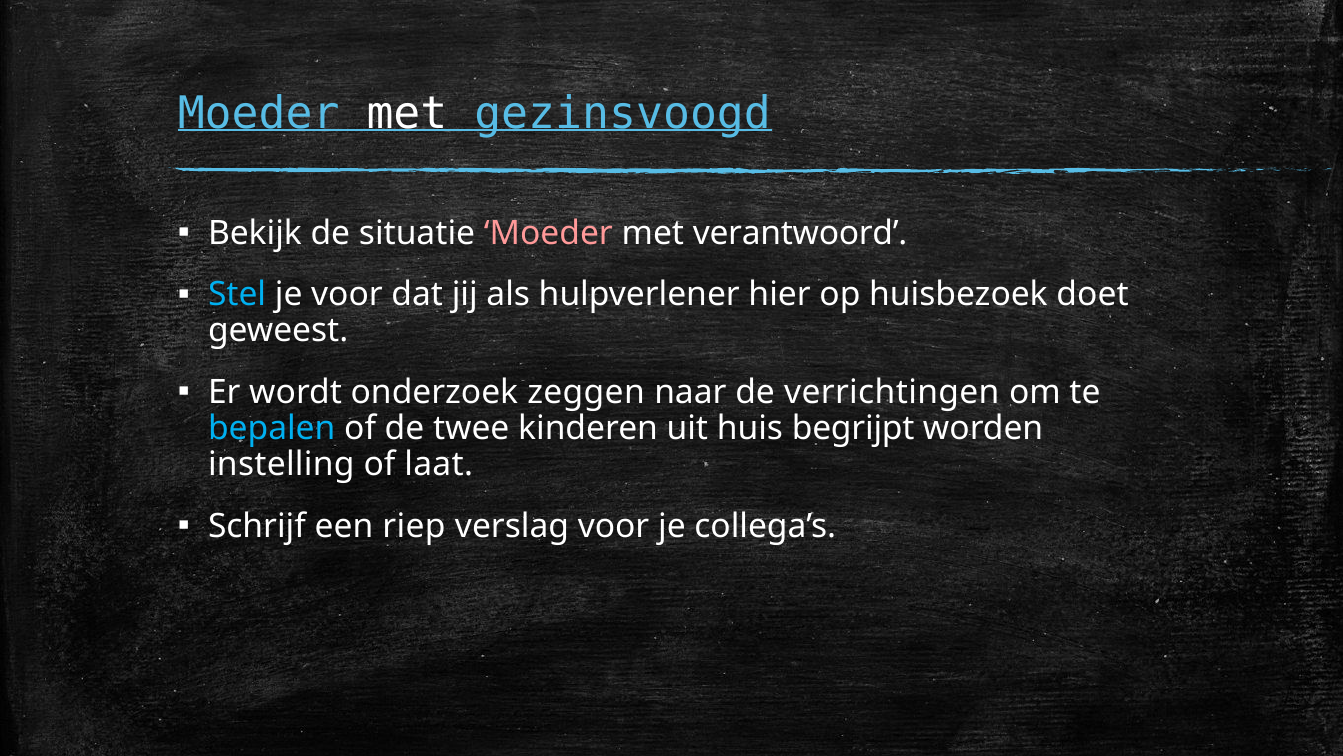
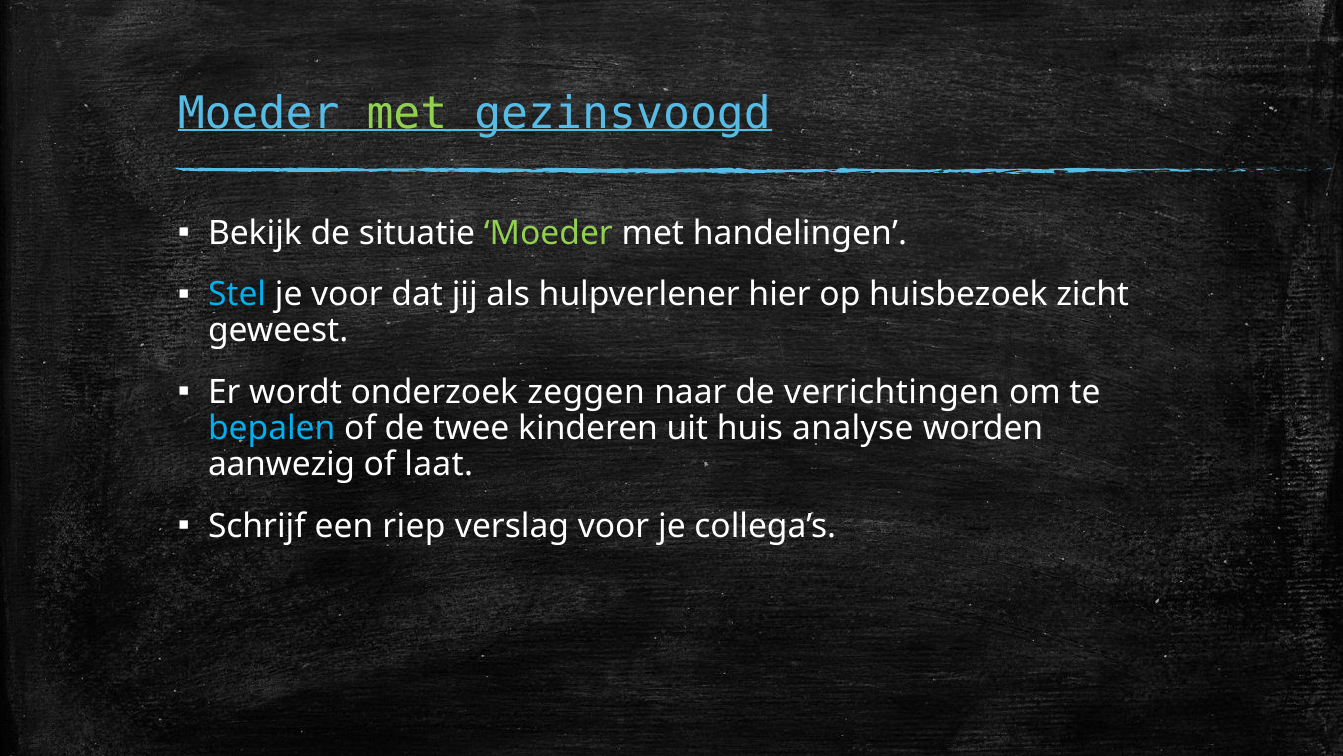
met at (407, 113) colour: white -> light green
Moeder at (548, 233) colour: pink -> light green
verantwoord: verantwoord -> handelingen
doet: doet -> zicht
begrijpt: begrijpt -> analyse
instelling: instelling -> aanwezig
